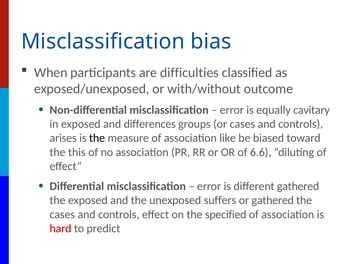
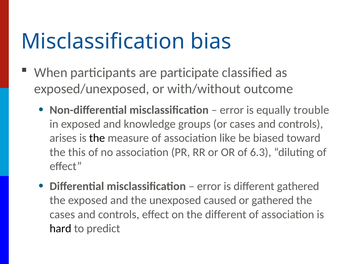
difficulties: difficulties -> participate
cavitary: cavitary -> trouble
differences: differences -> knowledge
6.6: 6.6 -> 6.3
suffers: suffers -> caused
the specified: specified -> different
hard colour: red -> black
